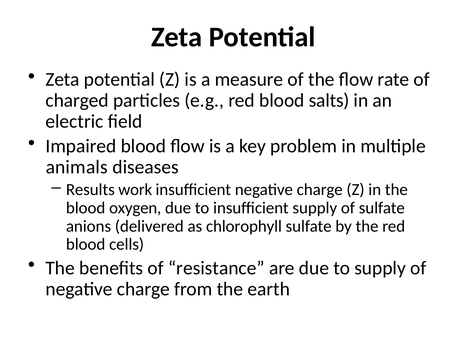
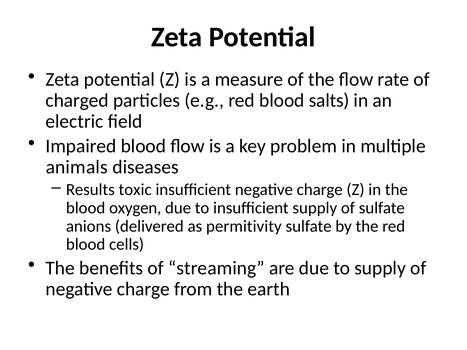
work: work -> toxic
chlorophyll: chlorophyll -> permitivity
resistance: resistance -> streaming
